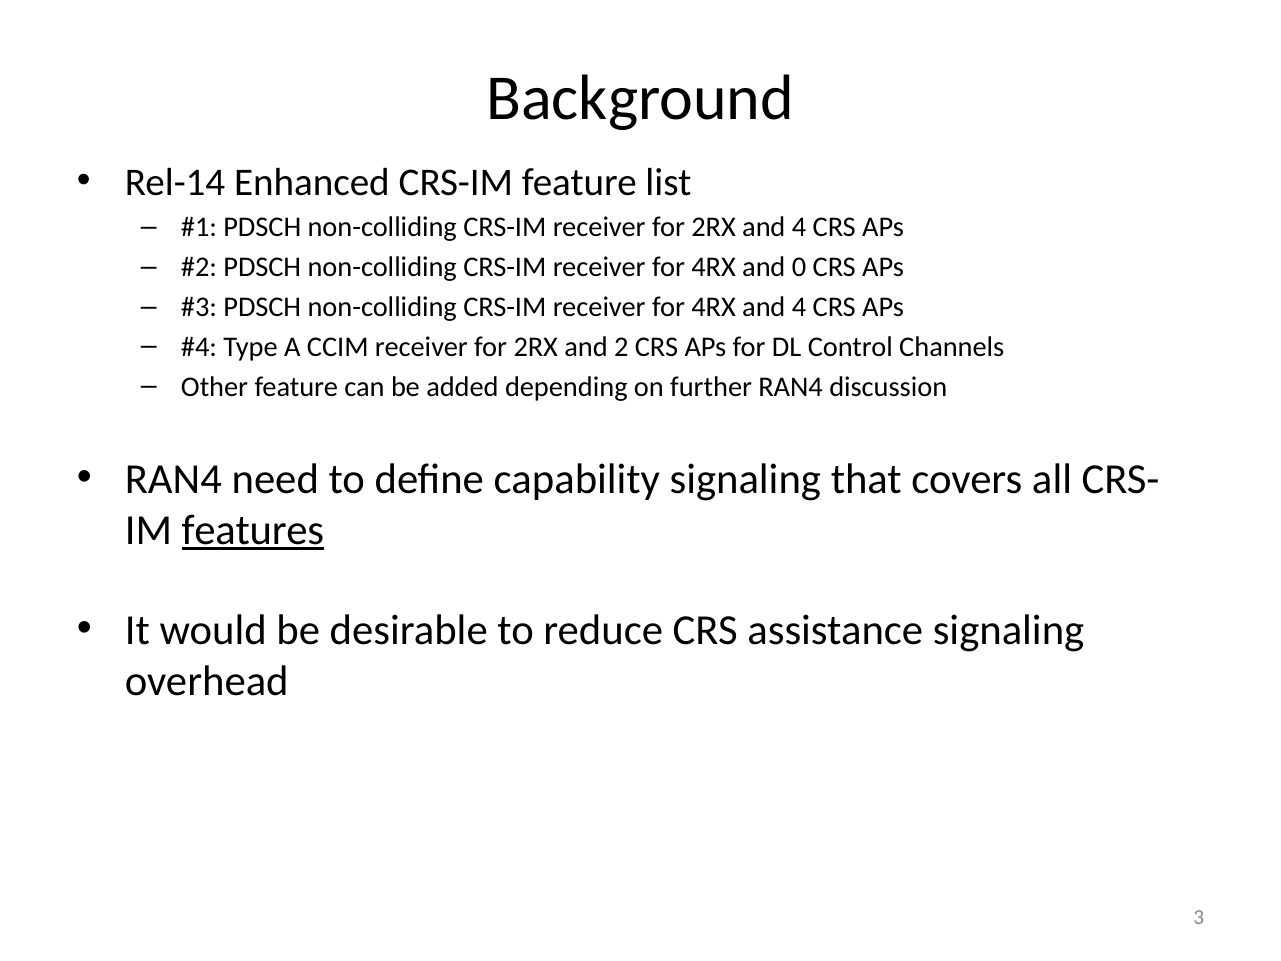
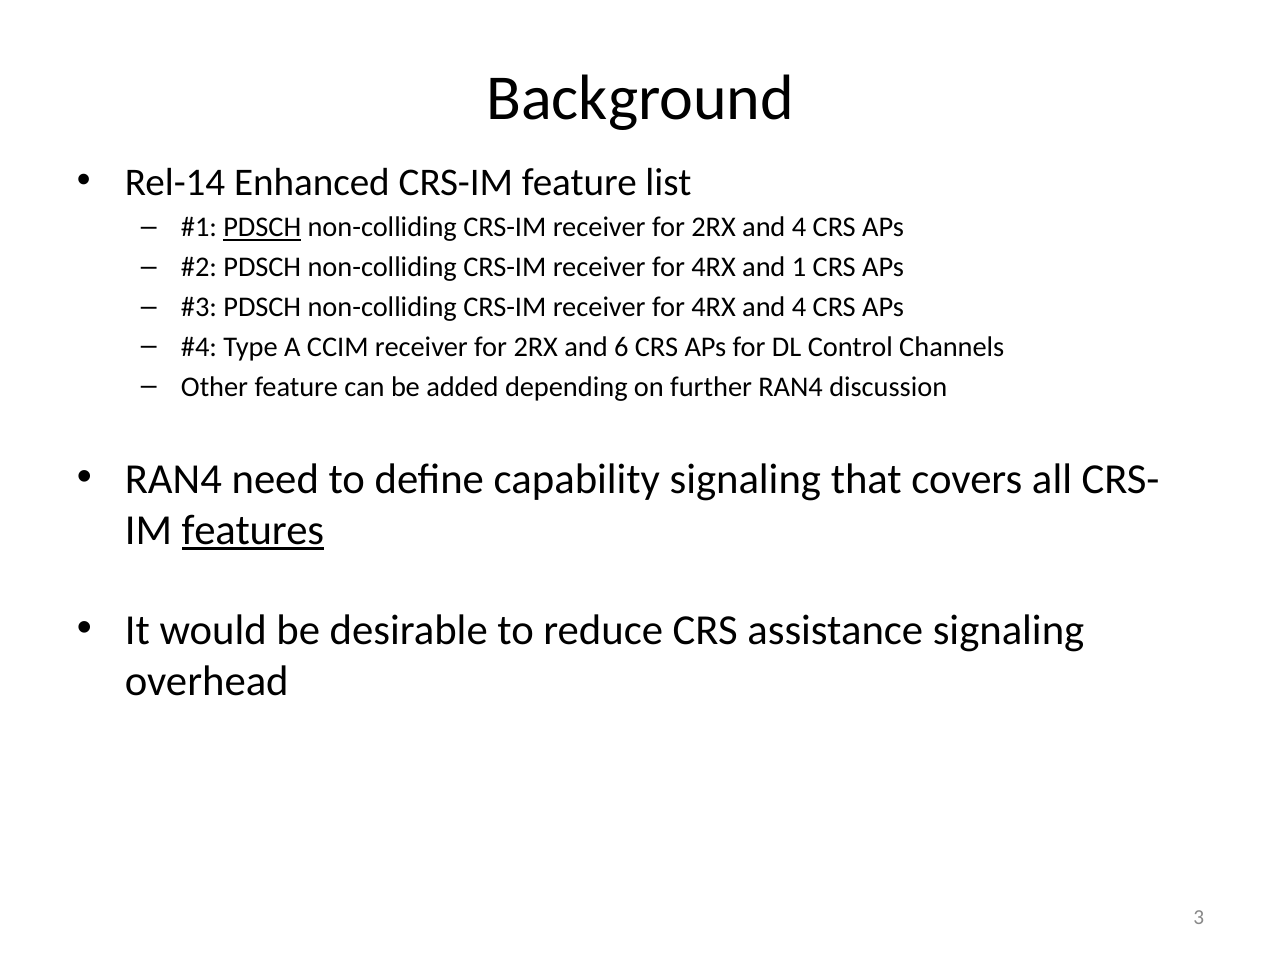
PDSCH at (262, 228) underline: none -> present
0: 0 -> 1
2: 2 -> 6
